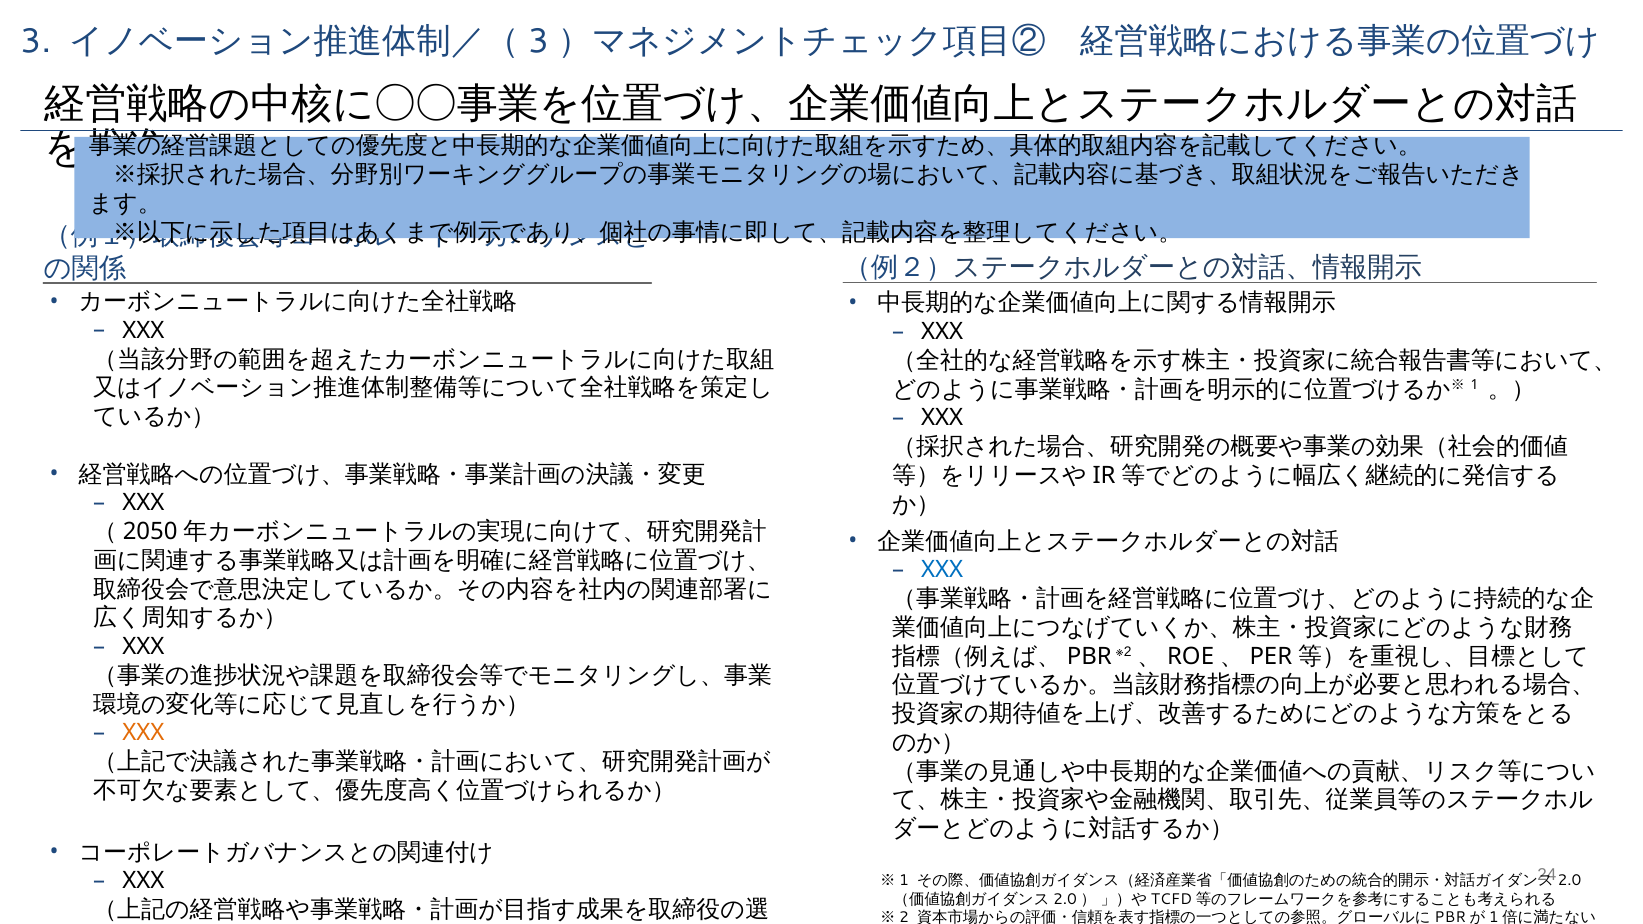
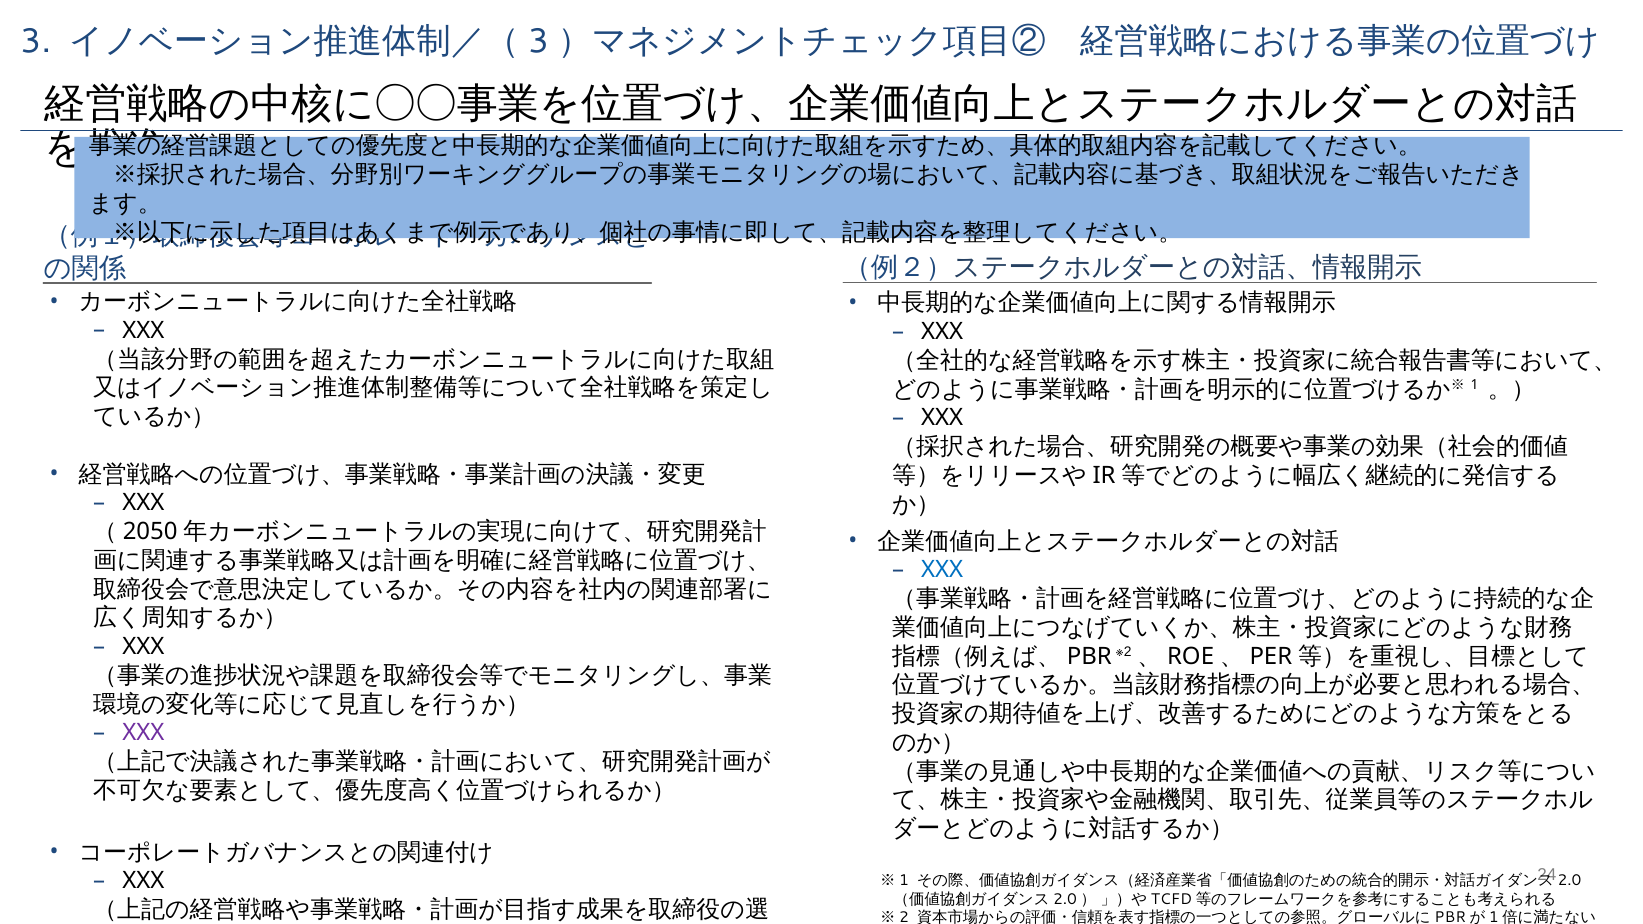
XXX at (143, 733) colour: orange -> purple
